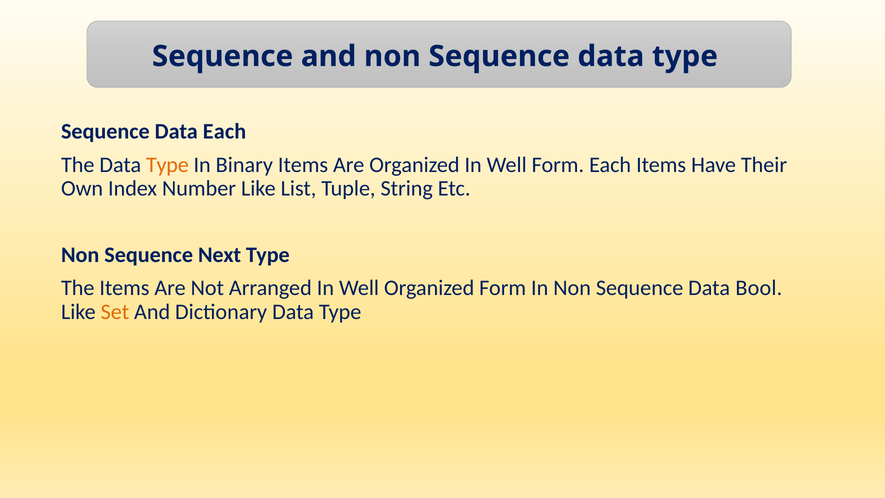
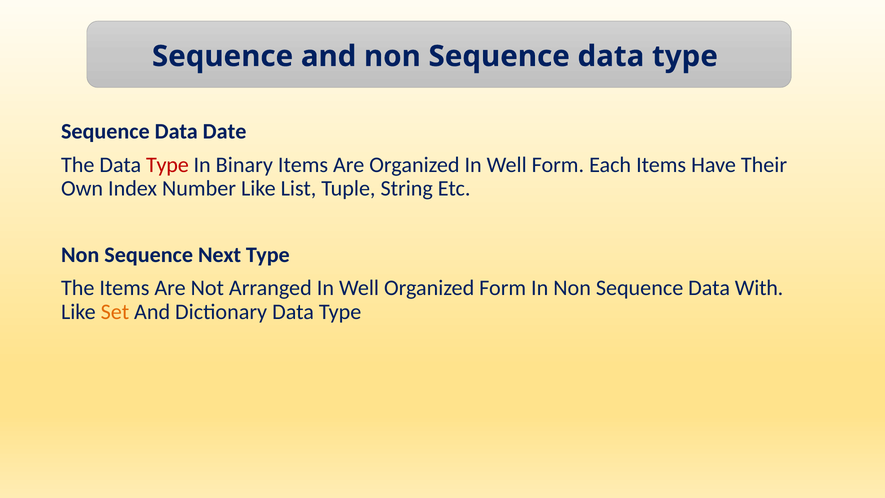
Data Each: Each -> Date
Type at (167, 165) colour: orange -> red
Bool: Bool -> With
